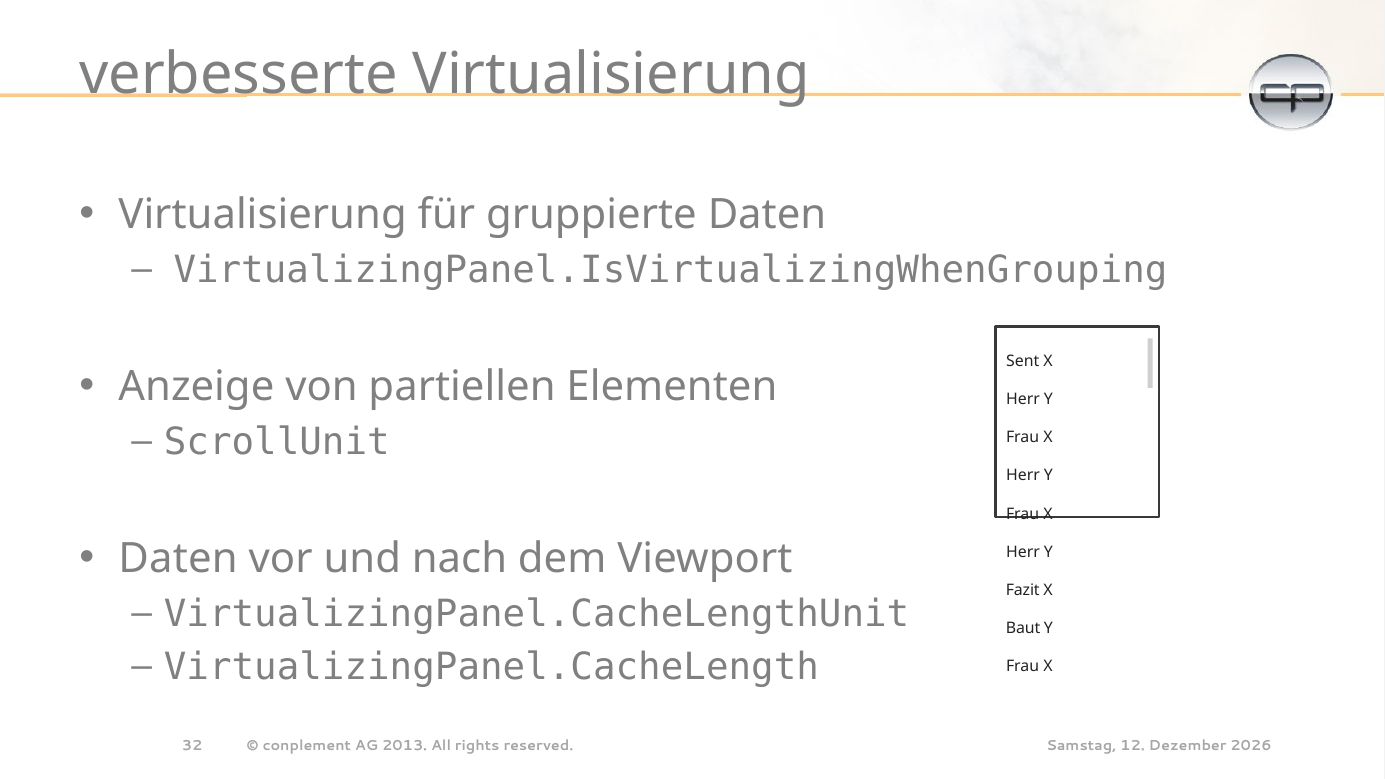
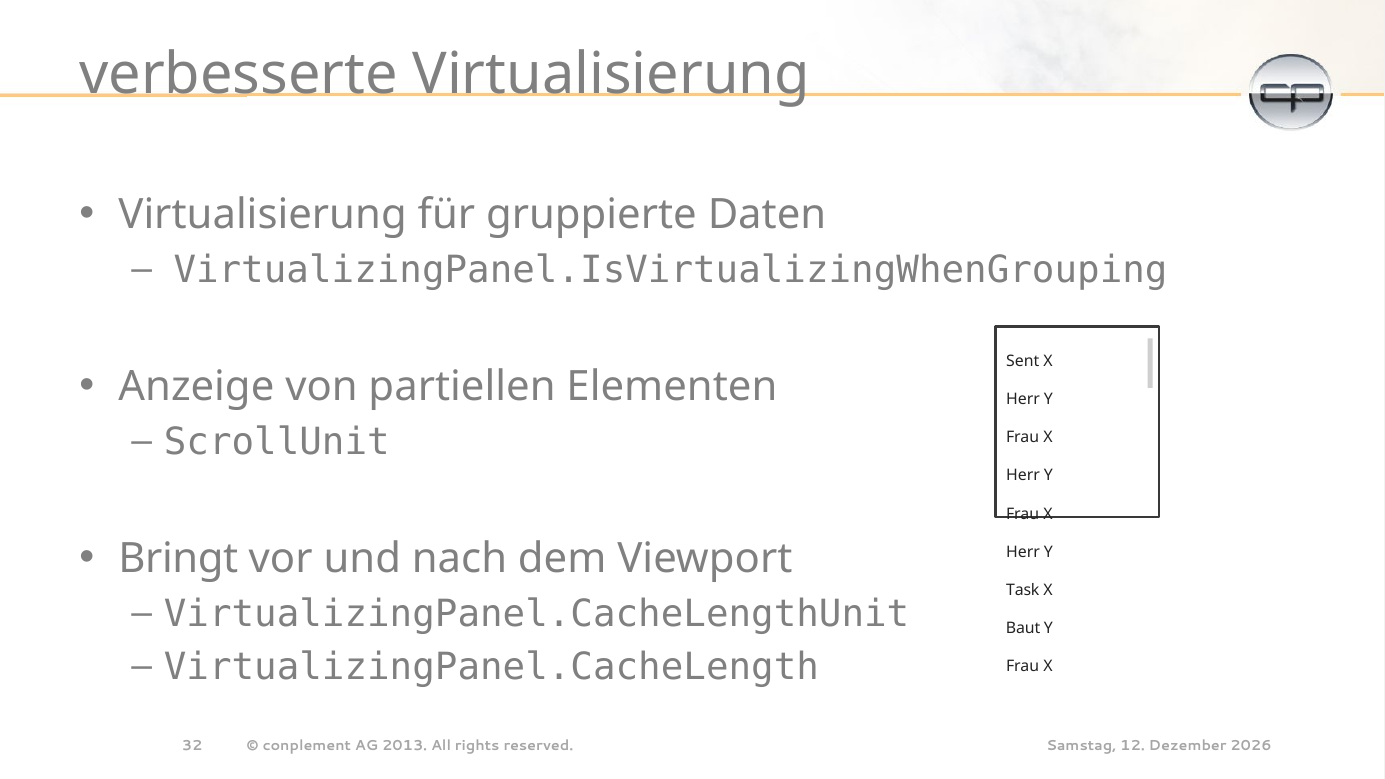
Daten at (178, 559): Daten -> Bringt
Fazit: Fazit -> Task
